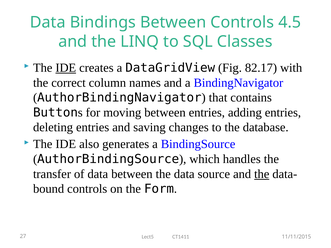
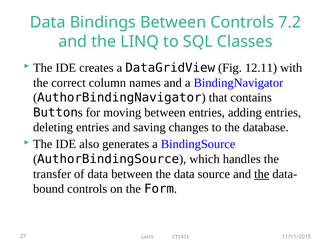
4.5: 4.5 -> 7.2
IDE at (66, 68) underline: present -> none
82.17: 82.17 -> 12.11
